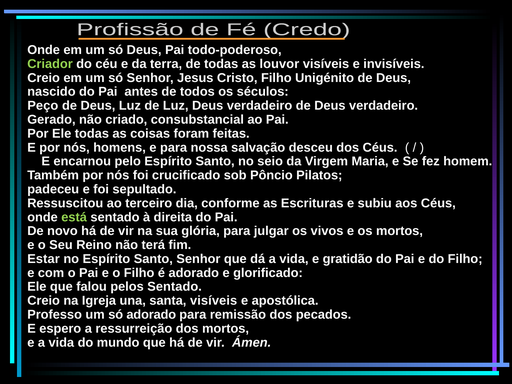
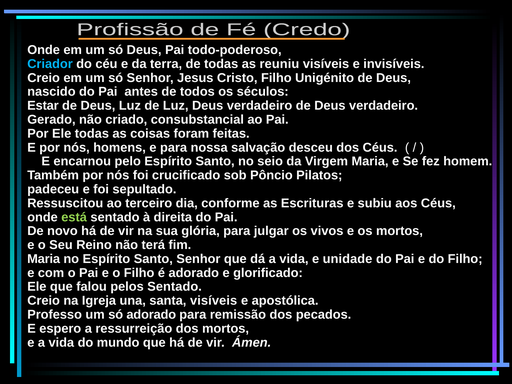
Criador colour: light green -> light blue
louvor: louvor -> reuniu
Peço: Peço -> Estar
Estar at (44, 259): Estar -> Maria
gratidão: gratidão -> unidade
